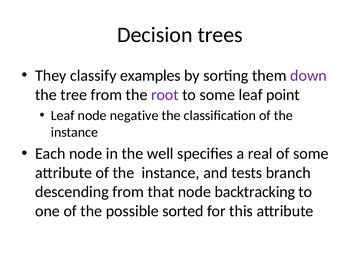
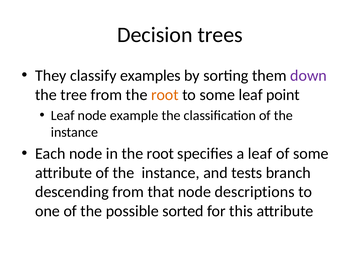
root at (165, 95) colour: purple -> orange
negative: negative -> example
in the well: well -> root
a real: real -> leaf
backtracking: backtracking -> descriptions
